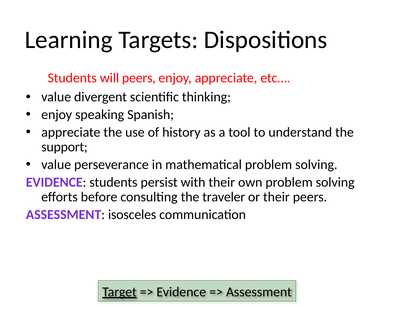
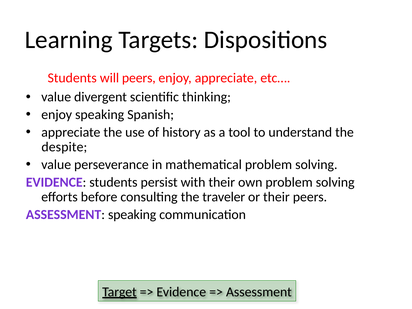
support: support -> despite
ASSESSMENT isosceles: isosceles -> speaking
